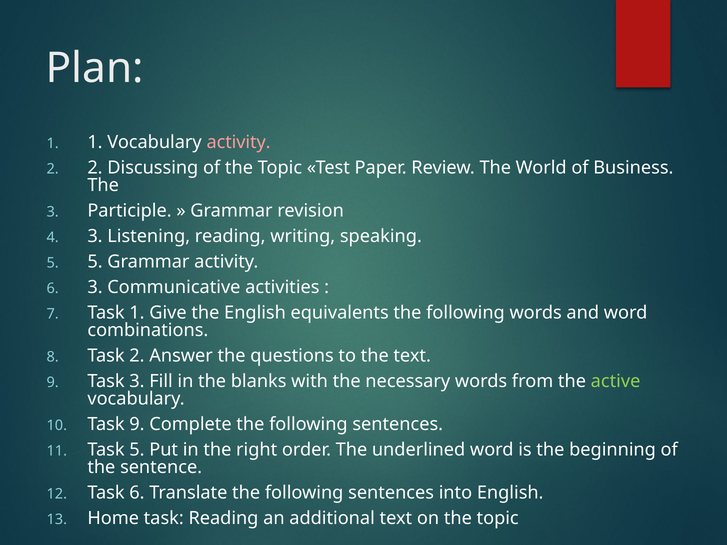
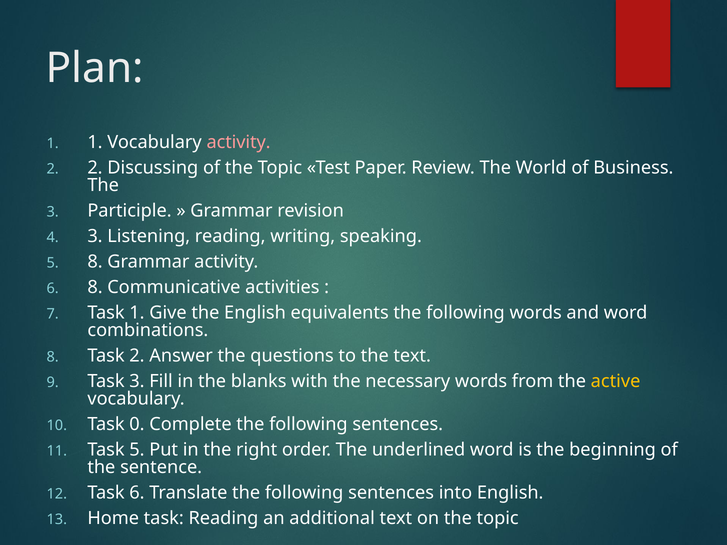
5 5: 5 -> 8
6 3: 3 -> 8
active colour: light green -> yellow
Task 9: 9 -> 0
